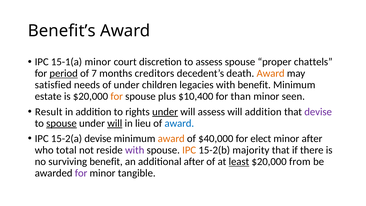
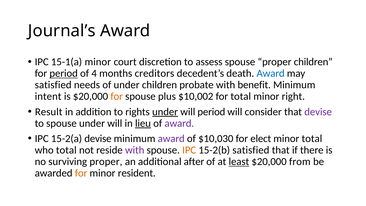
Benefit’s: Benefit’s -> Journal’s
proper chattels: chattels -> children
7: 7 -> 4
Award at (271, 73) colour: orange -> blue
legacies: legacies -> probate
estate: estate -> intent
$10,400: $10,400 -> $10,002
for than: than -> total
seen: seen -> right
will assess: assess -> period
will addition: addition -> consider
spouse at (61, 123) underline: present -> none
will at (115, 123) underline: present -> none
lieu underline: none -> present
award at (179, 123) colour: blue -> purple
award at (171, 139) colour: orange -> purple
$40,000: $40,000 -> $10,030
minor after: after -> total
15-2(b majority: majority -> satisfied
surviving benefit: benefit -> proper
for at (81, 173) colour: purple -> orange
tangible: tangible -> resident
